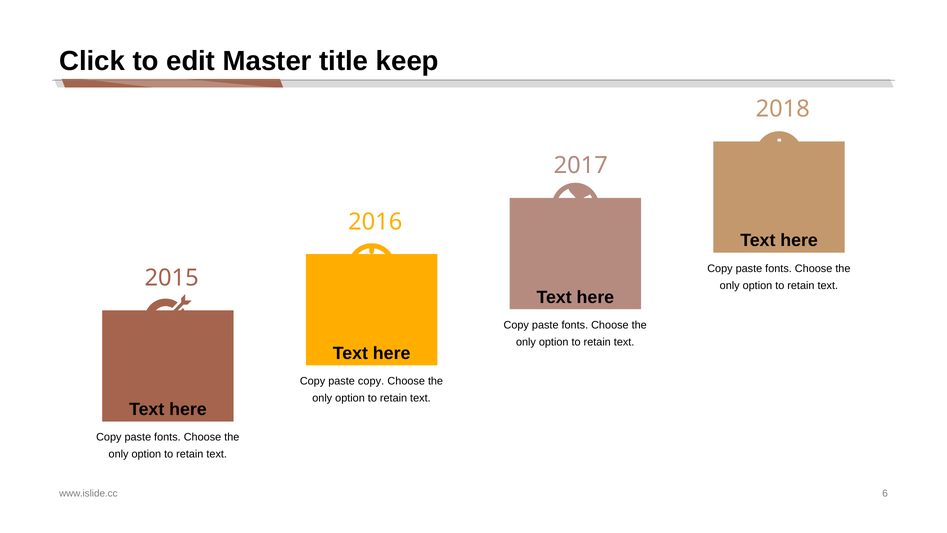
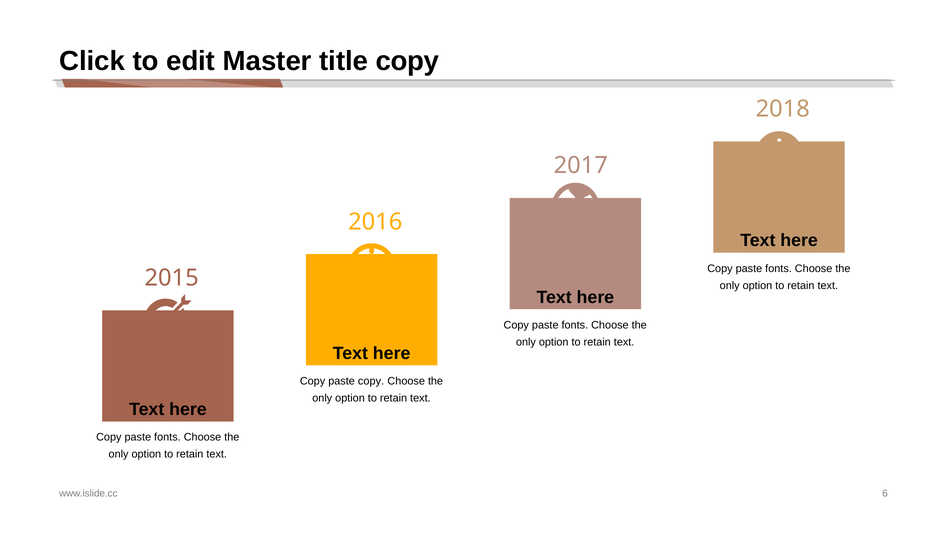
title keep: keep -> copy
